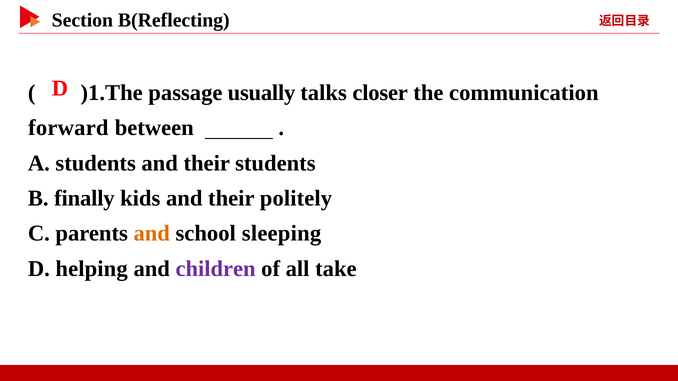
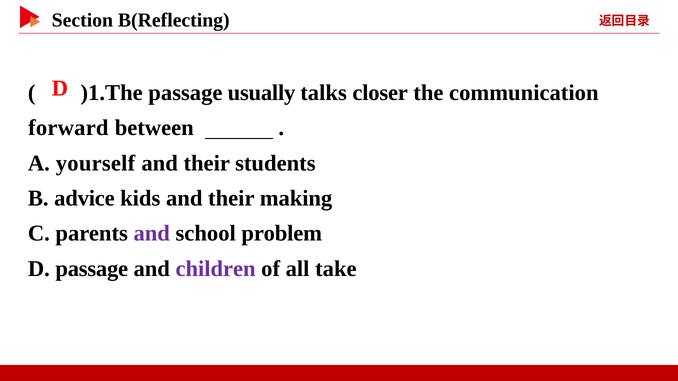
A students: students -> yourself
finally: finally -> advice
politely: politely -> making
and at (152, 234) colour: orange -> purple
sleeping: sleeping -> problem
D helping: helping -> passage
